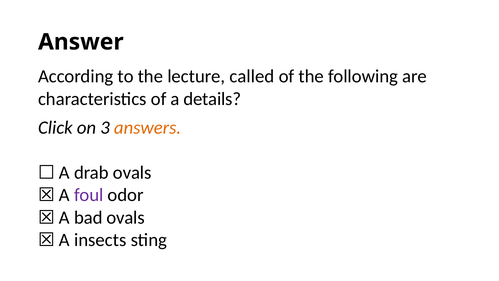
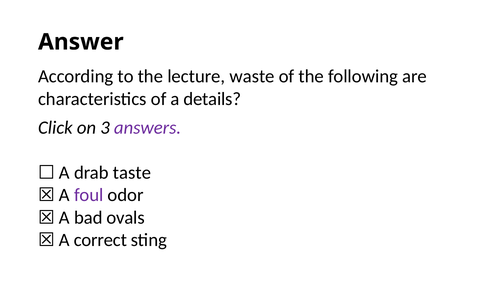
called: called -> waste
answers colour: orange -> purple
drab ovals: ovals -> taste
insects: insects -> correct
